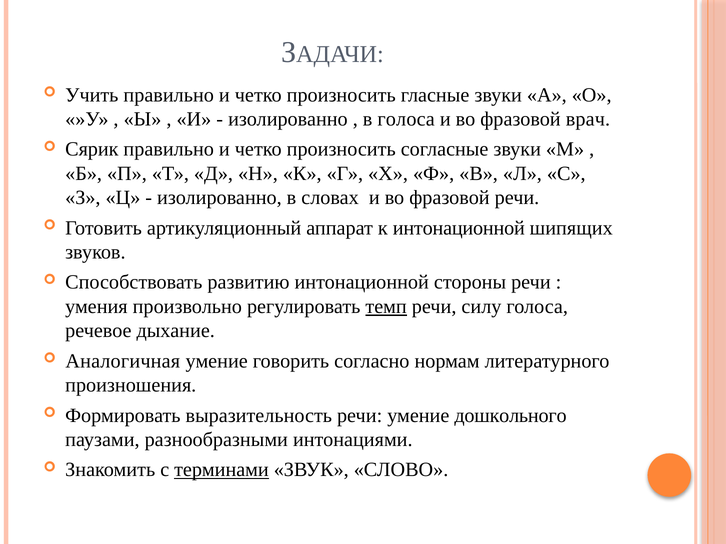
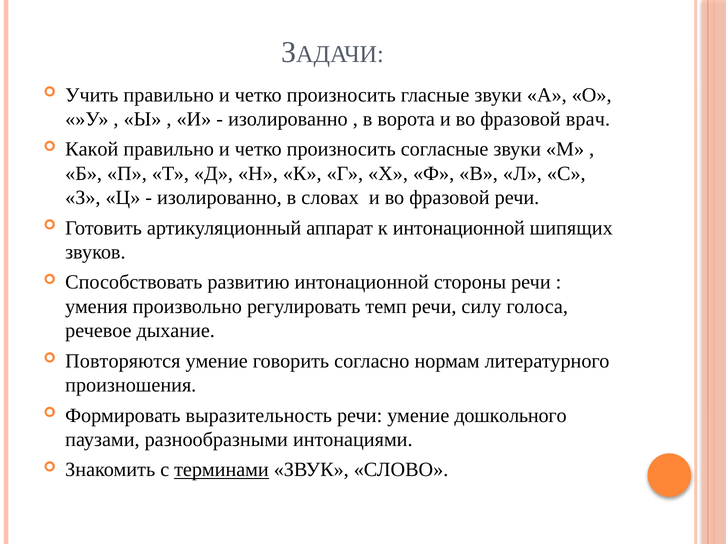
в голоса: голоса -> ворота
Сярик: Сярик -> Какой
темп underline: present -> none
Аналогичная: Аналогичная -> Повторяются
